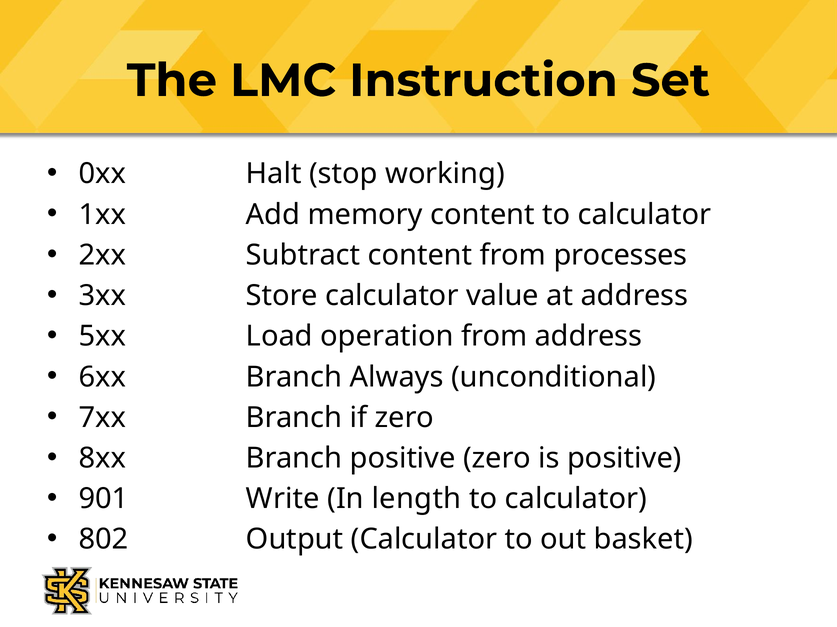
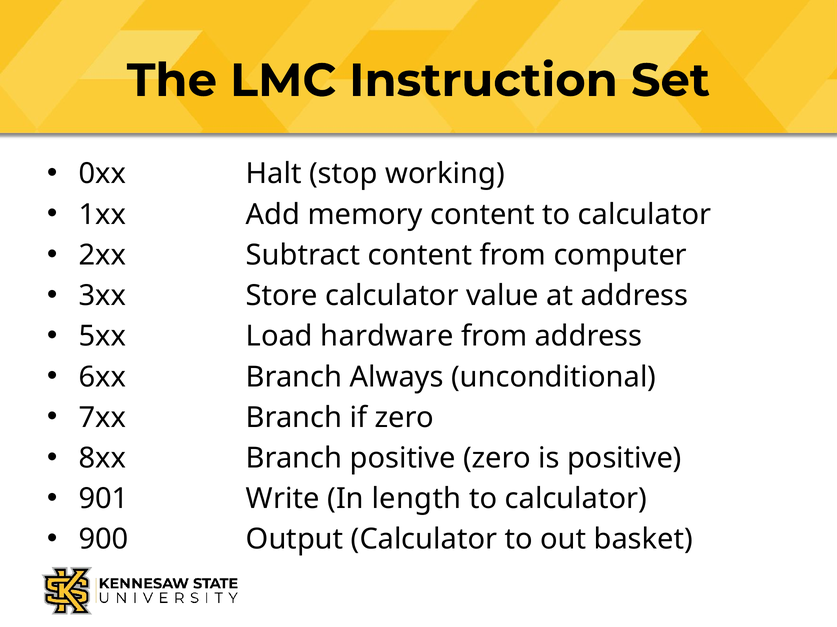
processes: processes -> computer
operation: operation -> hardware
802: 802 -> 900
